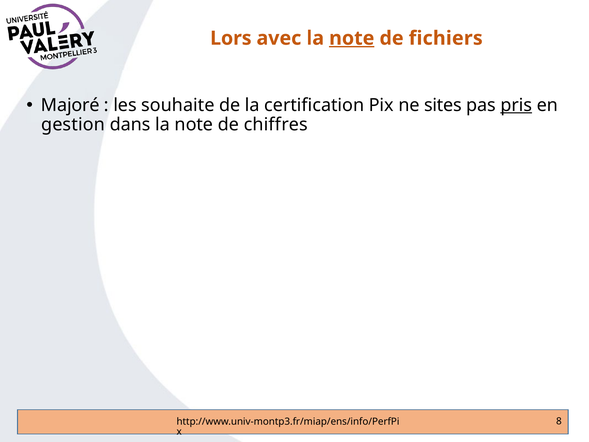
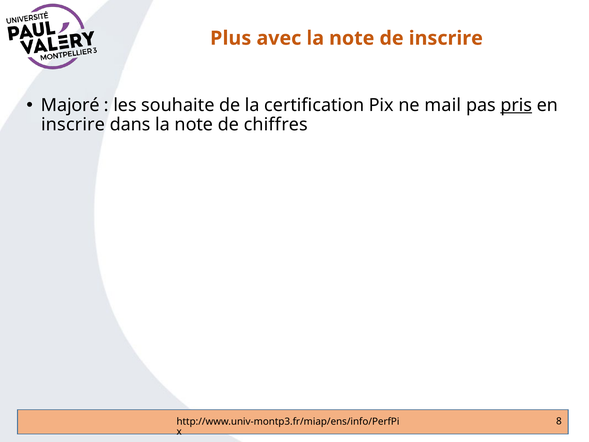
Lors: Lors -> Plus
note at (352, 38) underline: present -> none
de fichiers: fichiers -> inscrire
sites: sites -> mail
gestion at (73, 125): gestion -> inscrire
